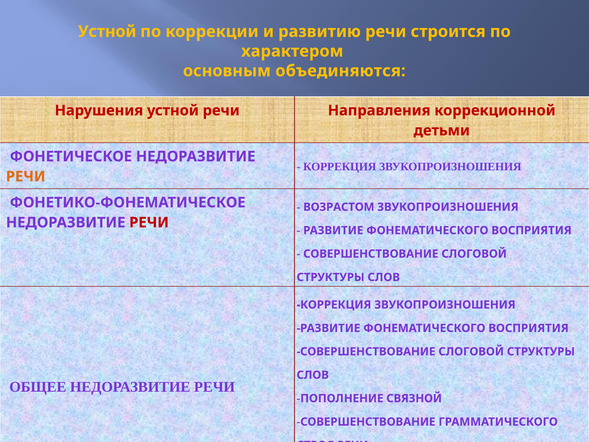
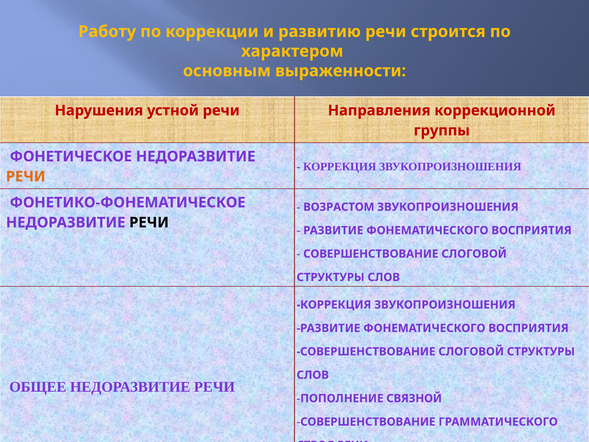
Устной at (107, 32): Устной -> Работу
объединяются: объединяются -> выраженности
детьми: детьми -> группы
РЕЧИ at (149, 222) colour: red -> black
